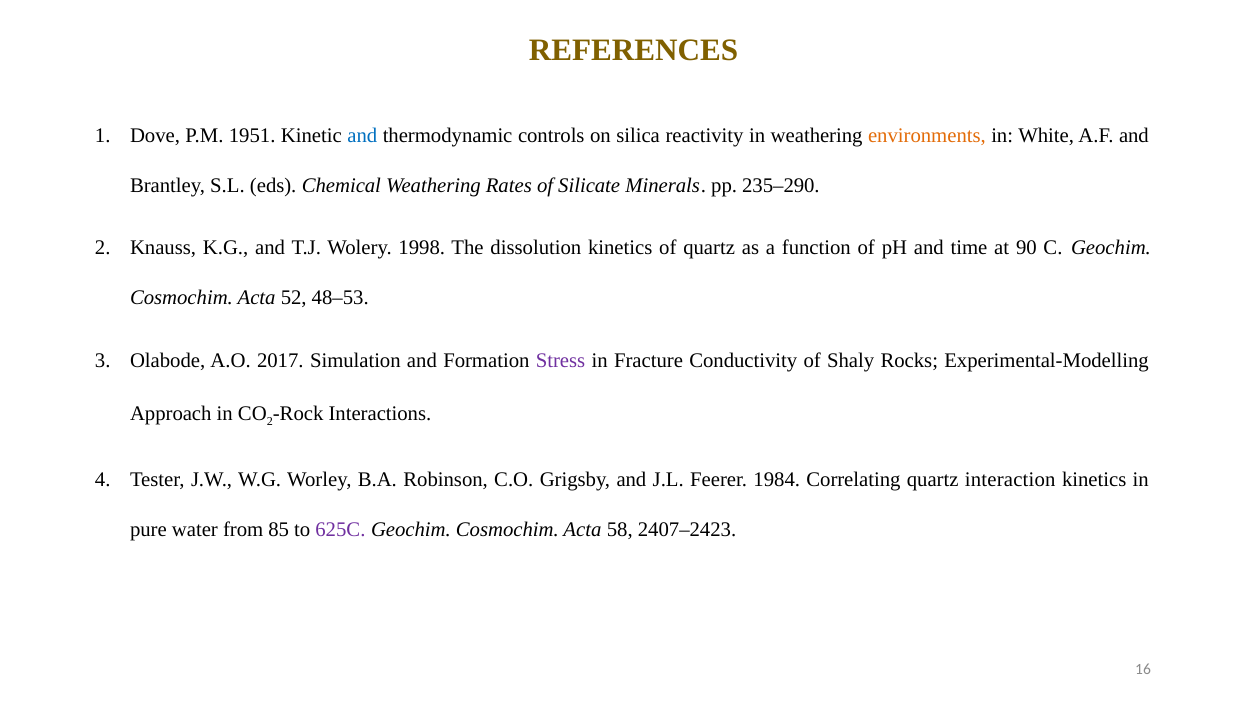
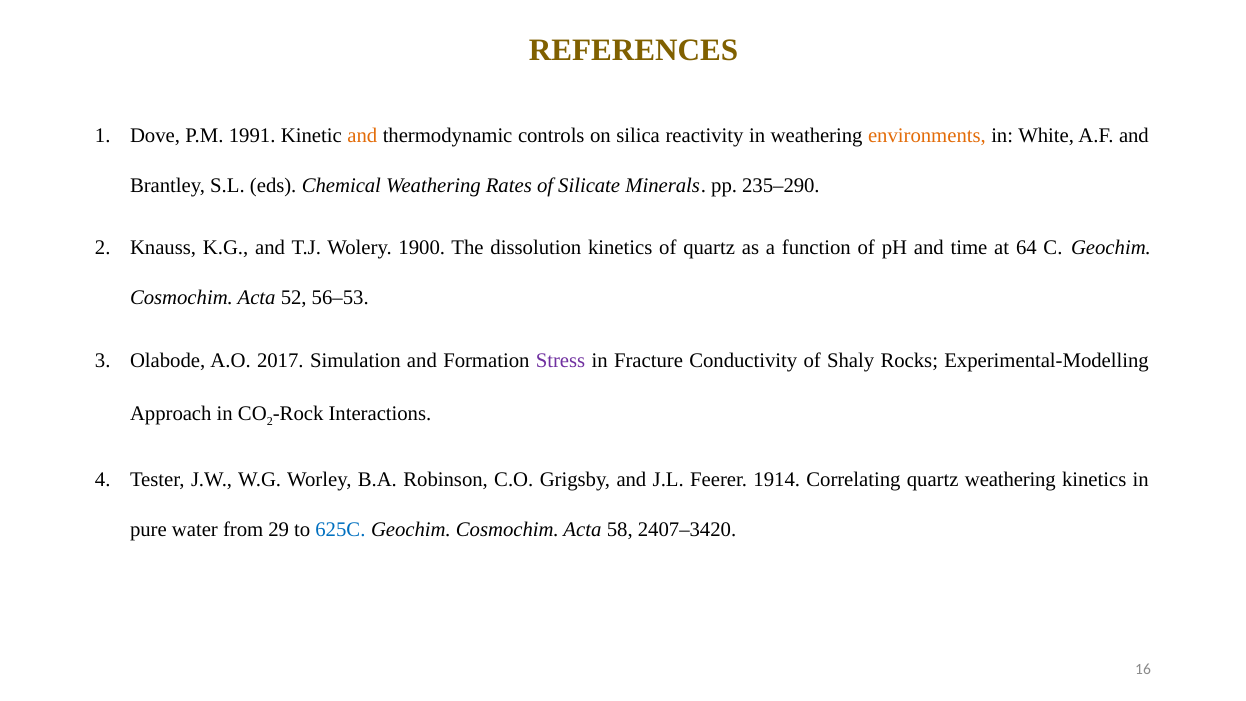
1951: 1951 -> 1991
and at (362, 136) colour: blue -> orange
1998: 1998 -> 1900
90: 90 -> 64
48–53: 48–53 -> 56–53
1984: 1984 -> 1914
quartz interaction: interaction -> weathering
85: 85 -> 29
625C colour: purple -> blue
2407–2423: 2407–2423 -> 2407–3420
